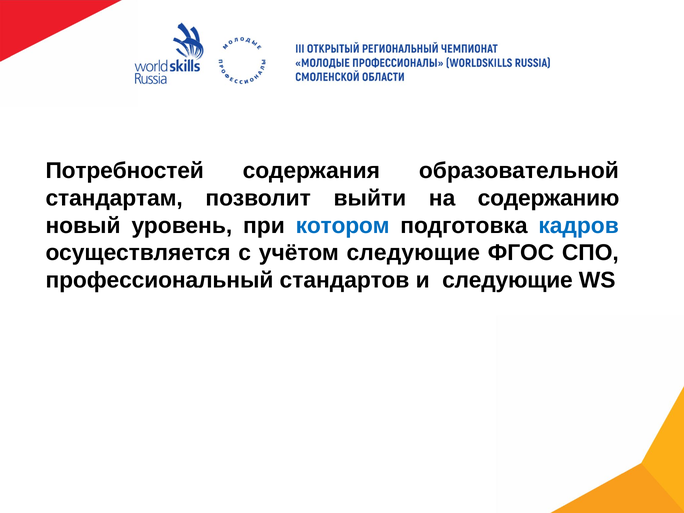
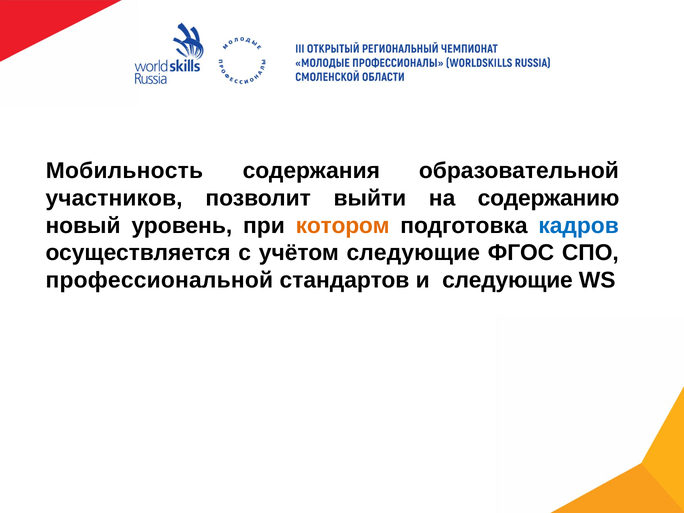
Потребностей: Потребностей -> Мобильность
стандартам: стандартам -> участников
котором colour: blue -> orange
профессиональный: профессиональный -> профессиональной
